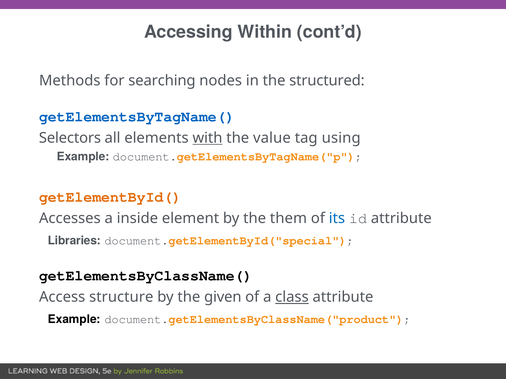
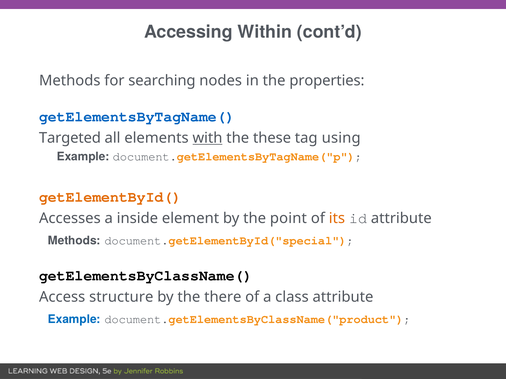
structured: structured -> properties
Selectors: Selectors -> Targeted
value: value -> these
them: them -> point
its colour: blue -> orange
Libraries at (74, 241): Libraries -> Methods
given: given -> there
class underline: present -> none
Example at (74, 320) colour: black -> blue
